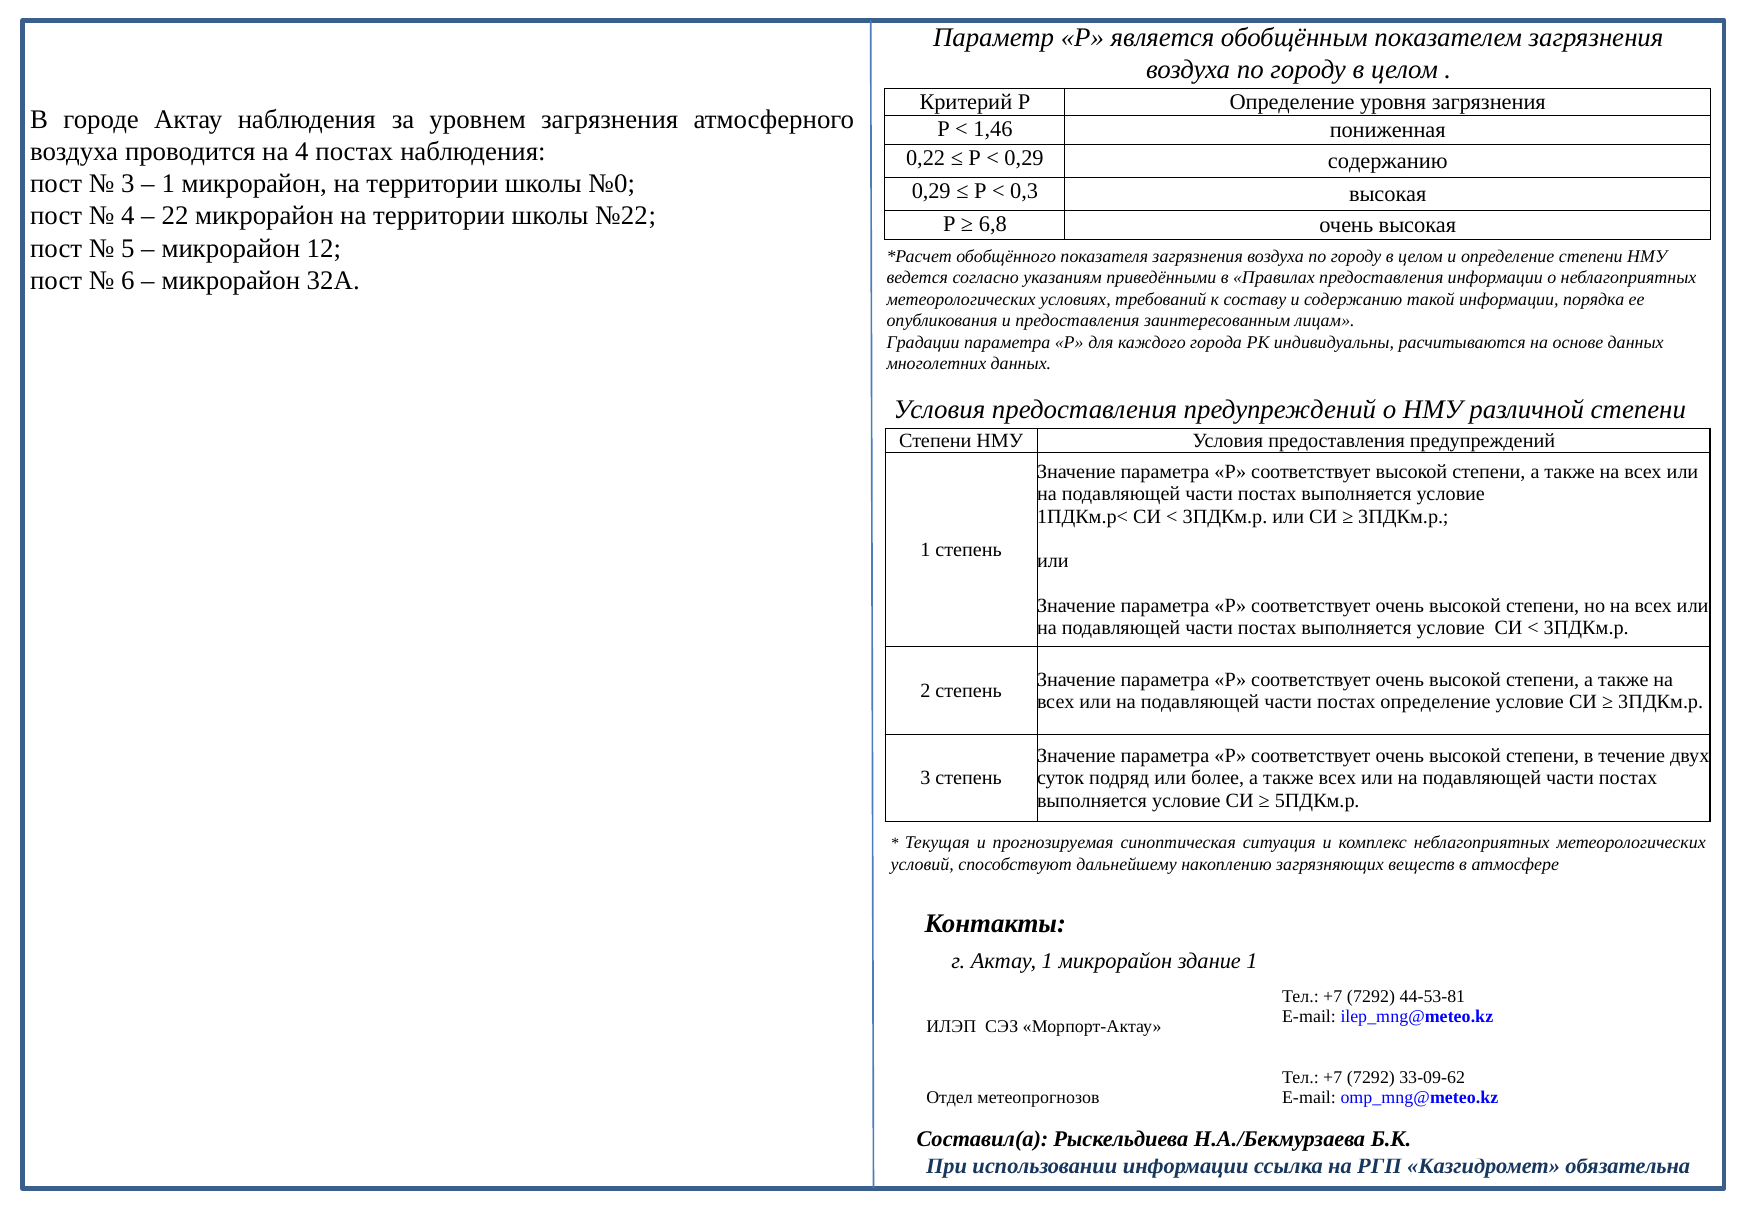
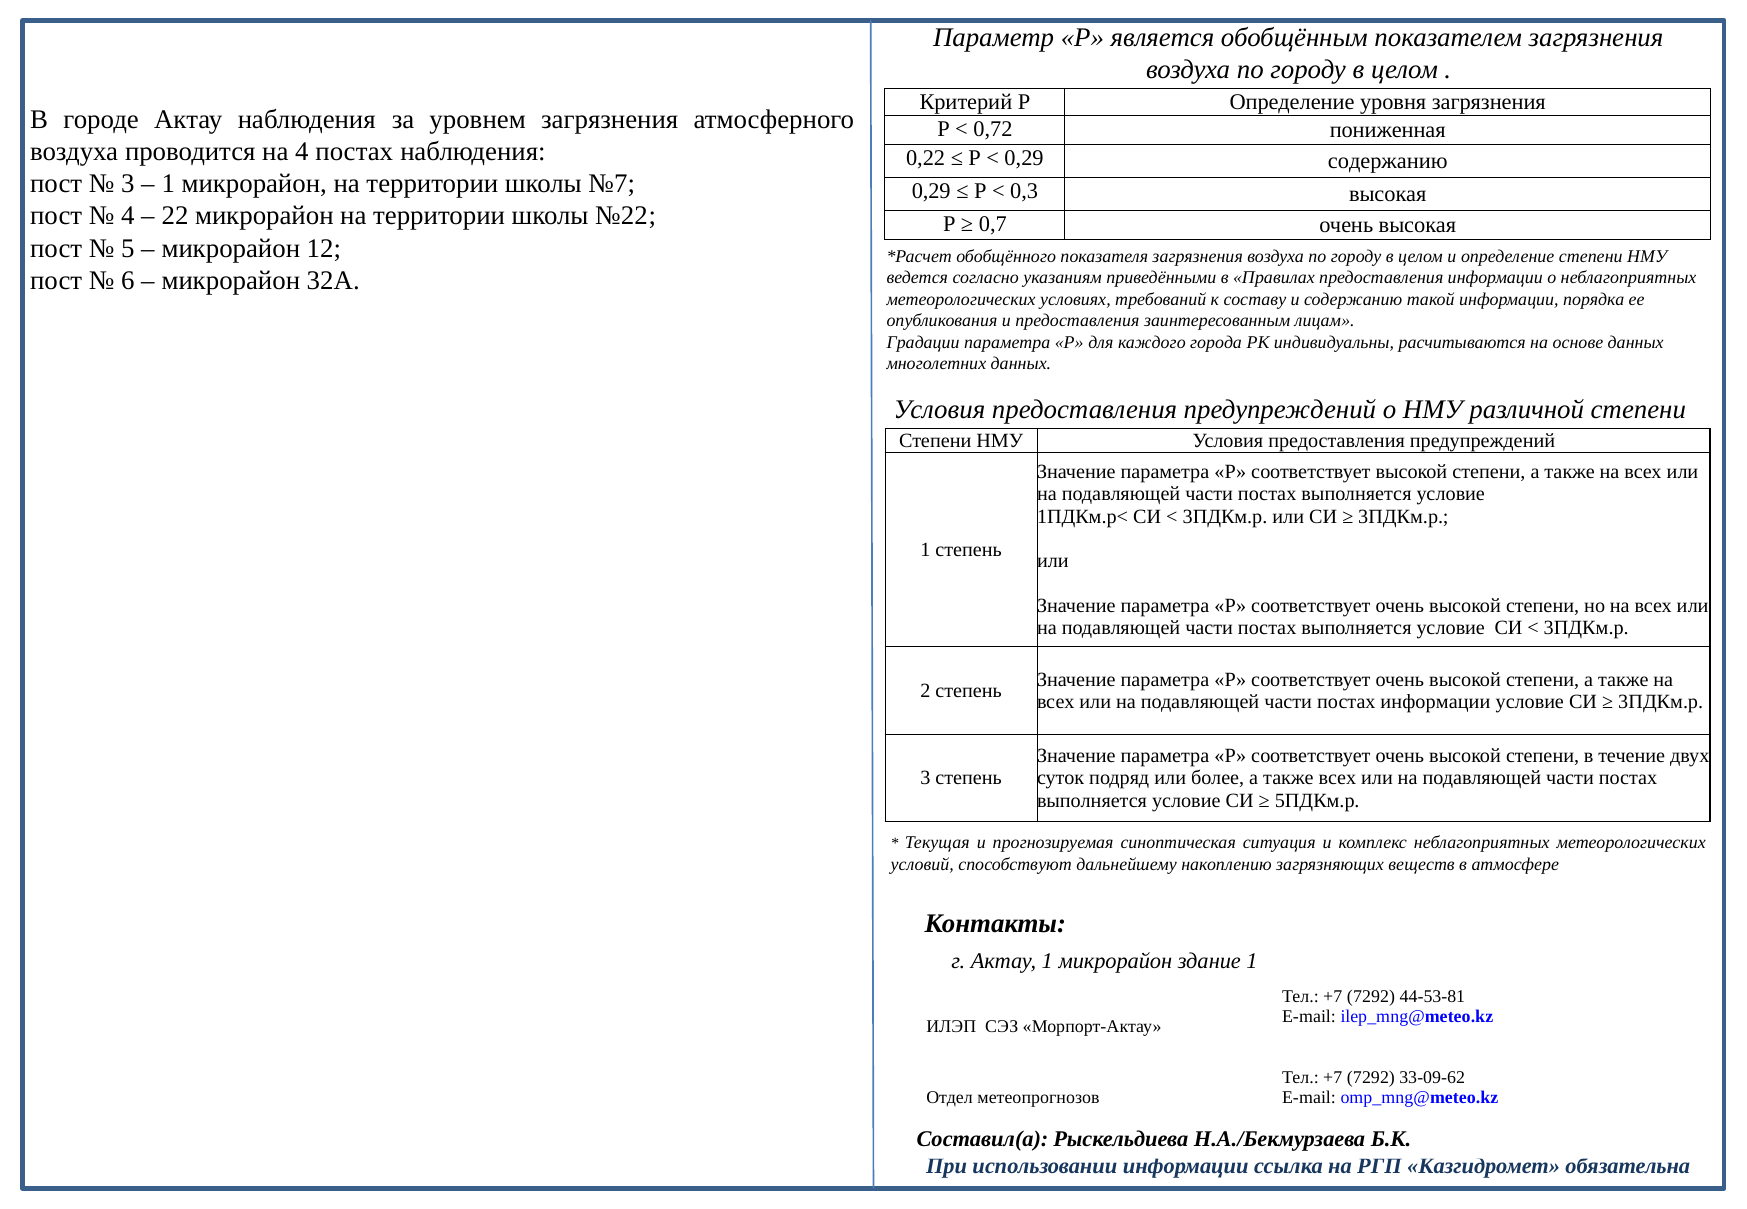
1,46: 1,46 -> 0,72
№0: №0 -> №7
6,8: 6,8 -> 0,7
постах определение: определение -> информации
